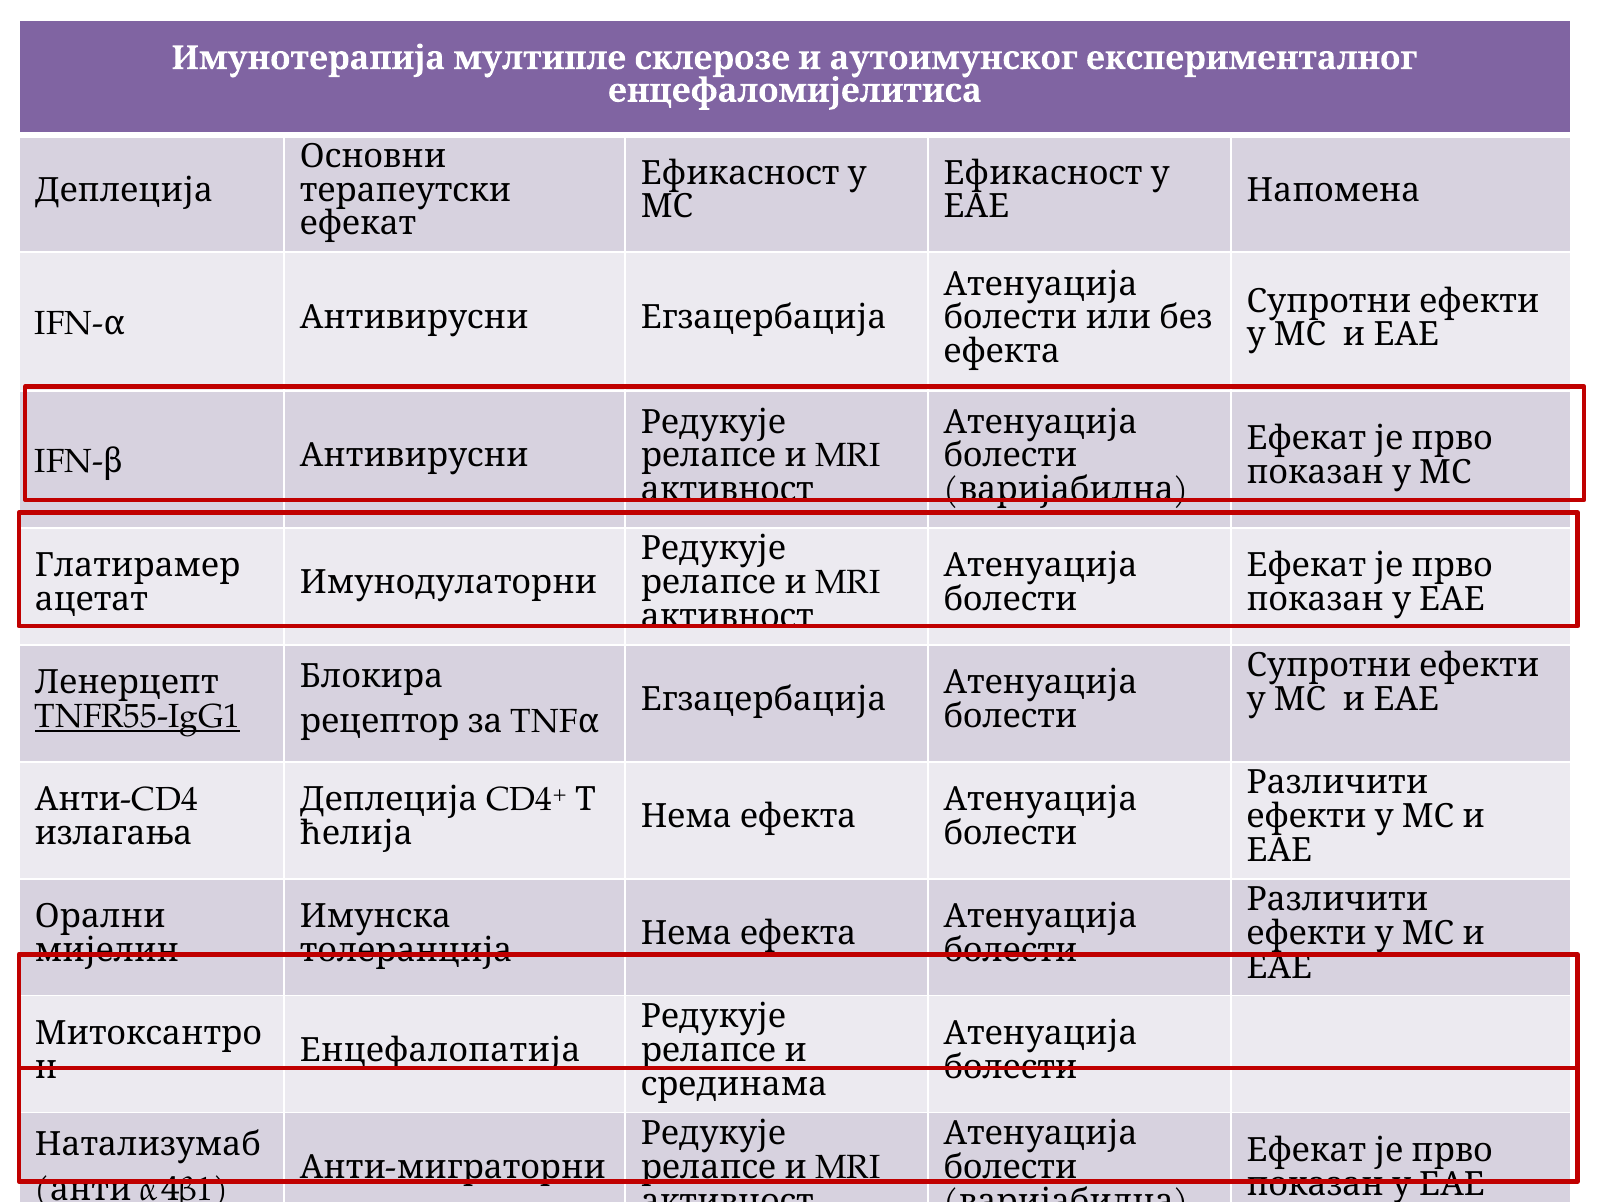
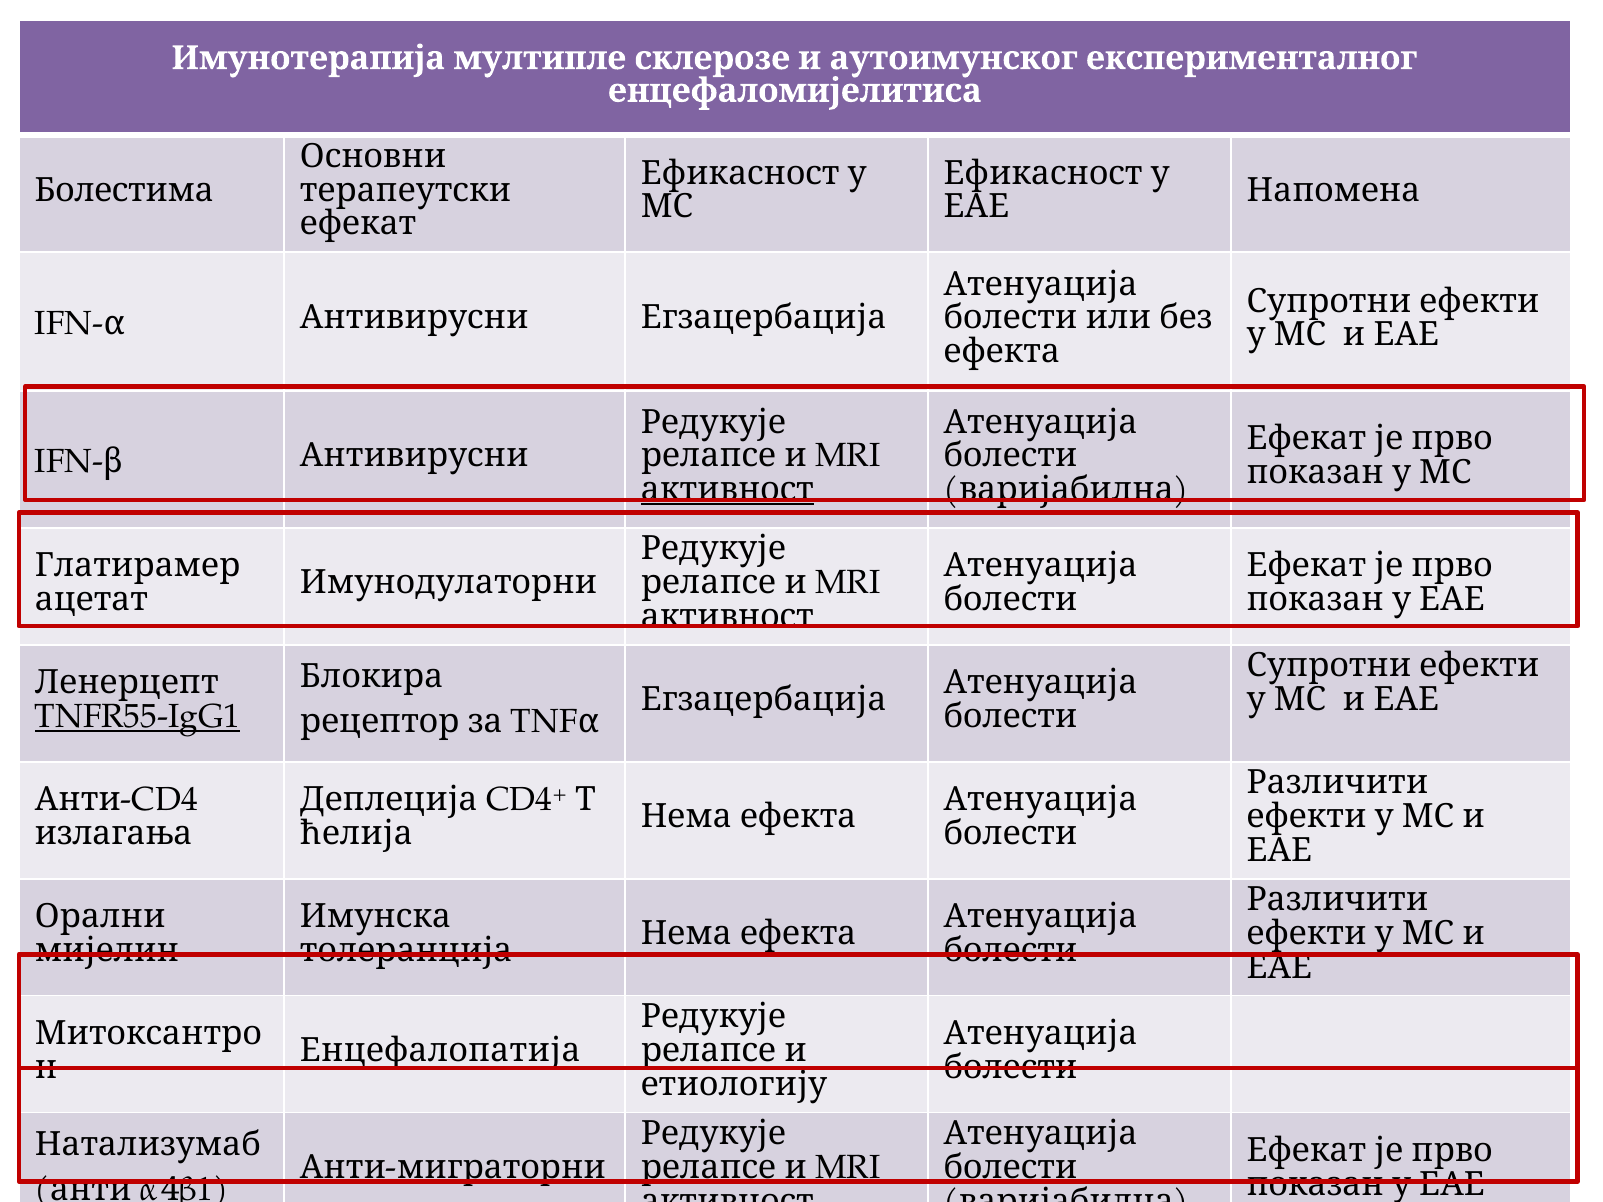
Деплеција at (124, 190): Деплеција -> Болестима
активност at (727, 489) underline: none -> present
срединама: срединама -> етиологију
